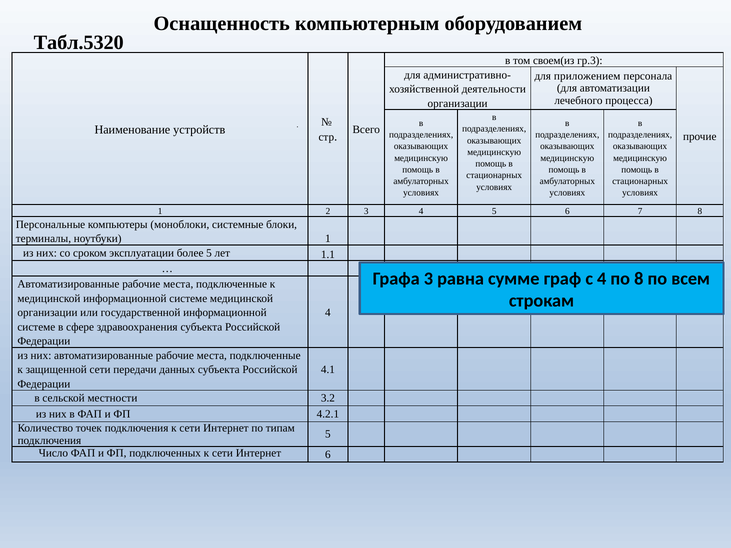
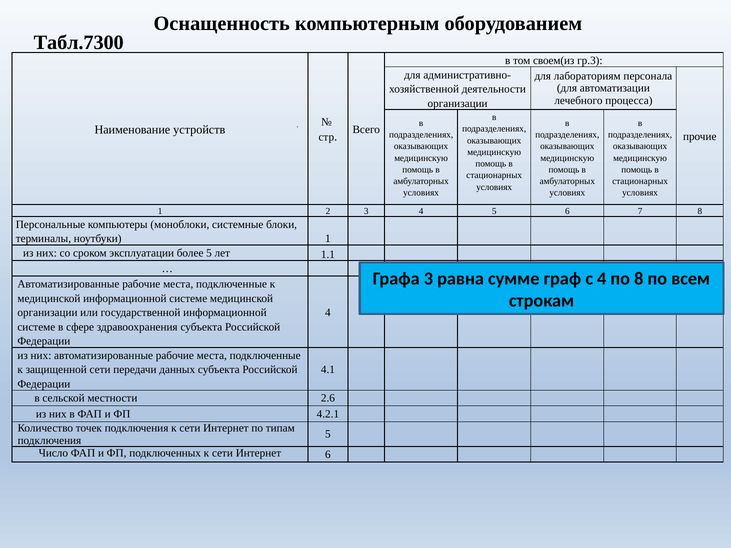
Табл.5320: Табл.5320 -> Табл.7300
приложением: приложением -> лабораториям
3.2: 3.2 -> 2.6
